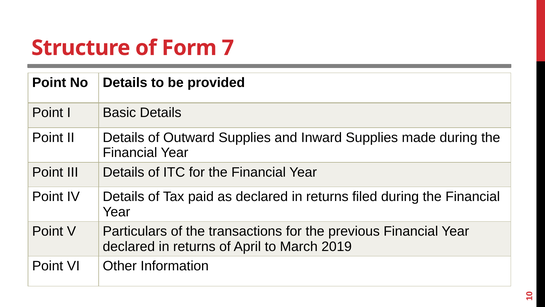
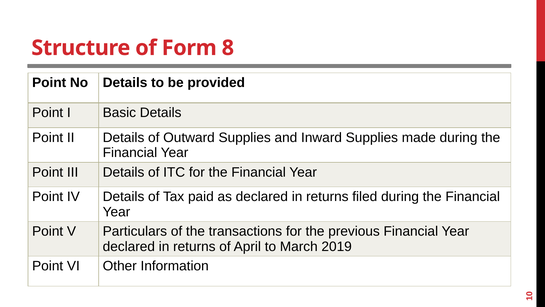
7: 7 -> 8
